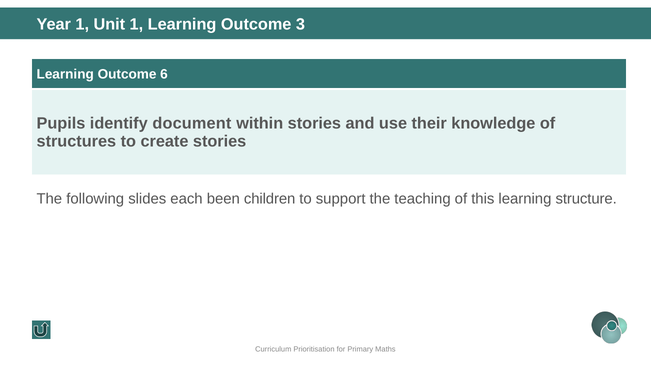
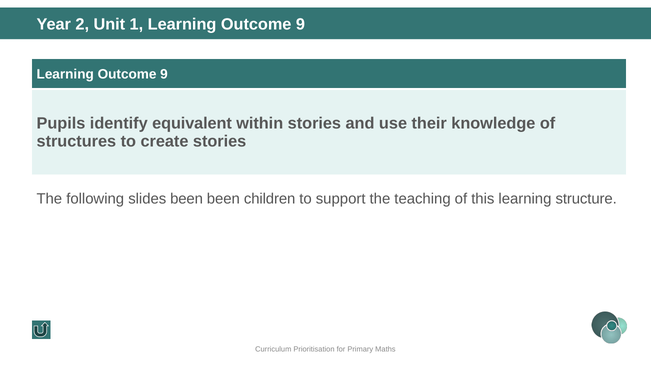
Year 1: 1 -> 2
1 Learning Outcome 3: 3 -> 9
6 at (164, 74): 6 -> 9
document: document -> equivalent
slides each: each -> been
